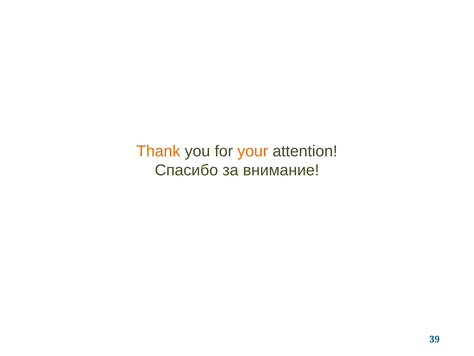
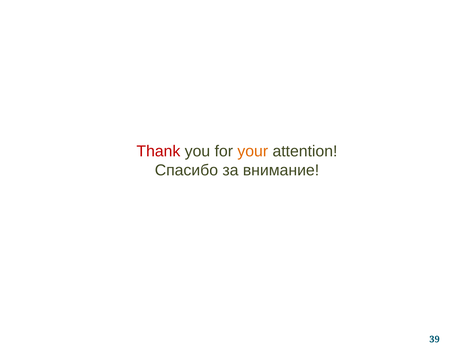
Thank colour: orange -> red
